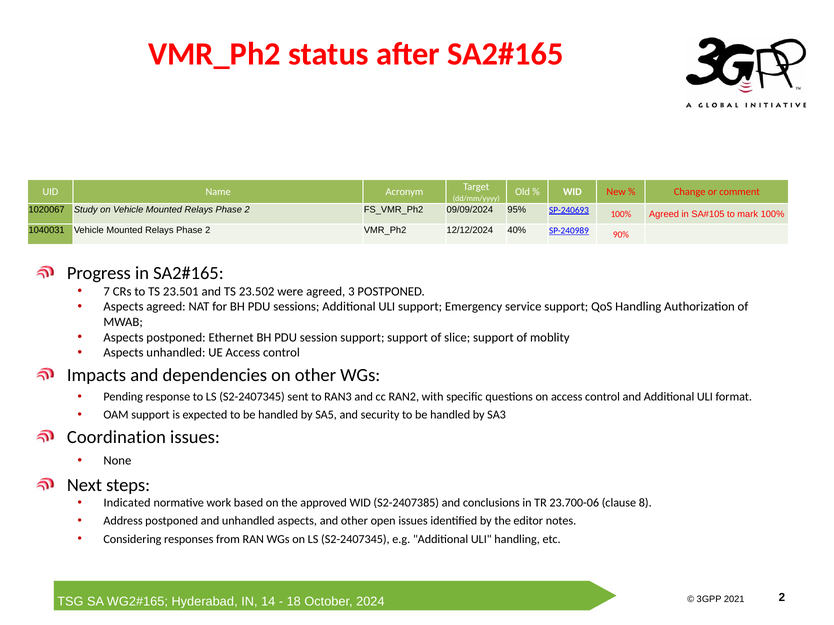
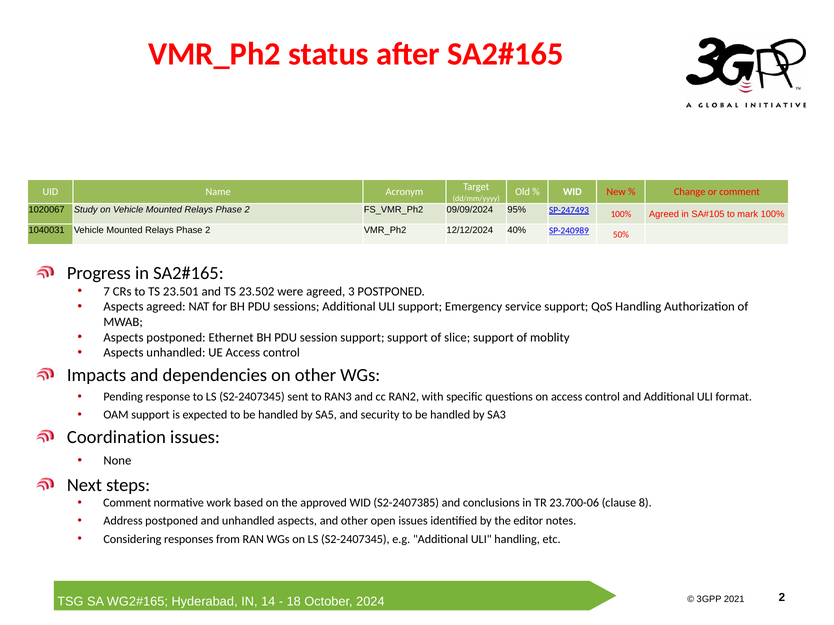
SP-240693: SP-240693 -> SP-247493
90%: 90% -> 50%
Indicated at (127, 503): Indicated -> Comment
